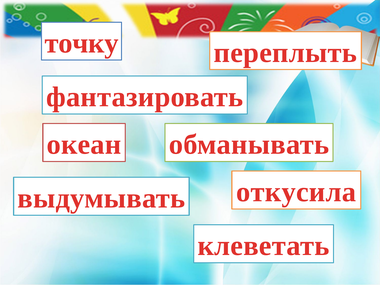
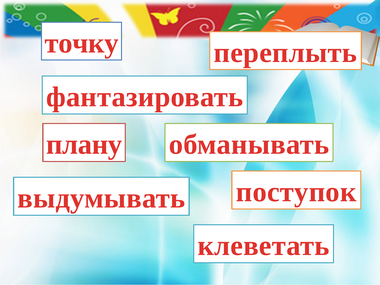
океан: океан -> плану
откусила: откусила -> поступок
